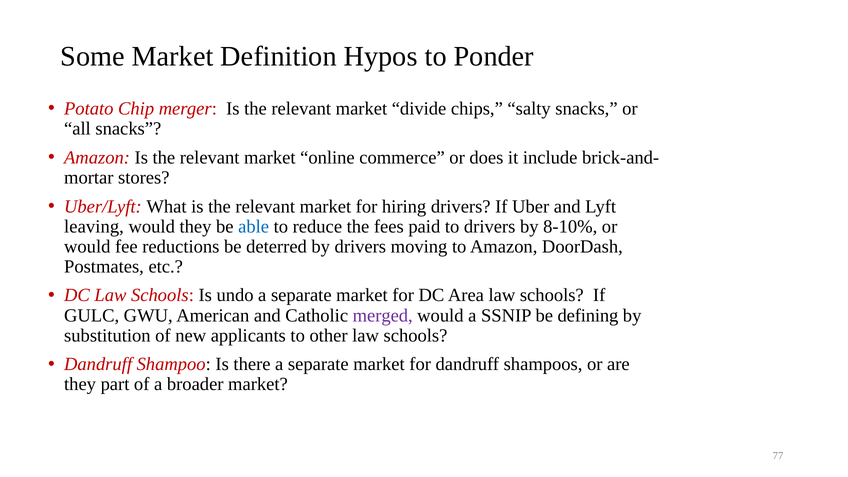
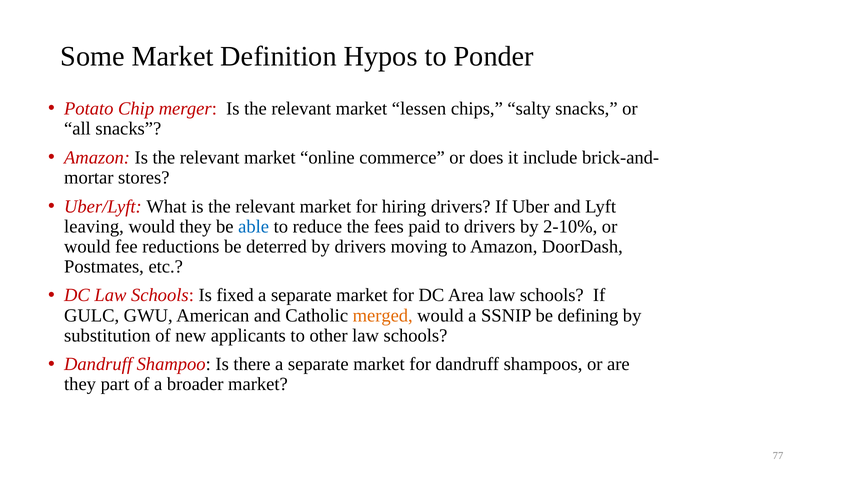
divide: divide -> lessen
8-10%: 8-10% -> 2-10%
undo: undo -> fixed
merged colour: purple -> orange
